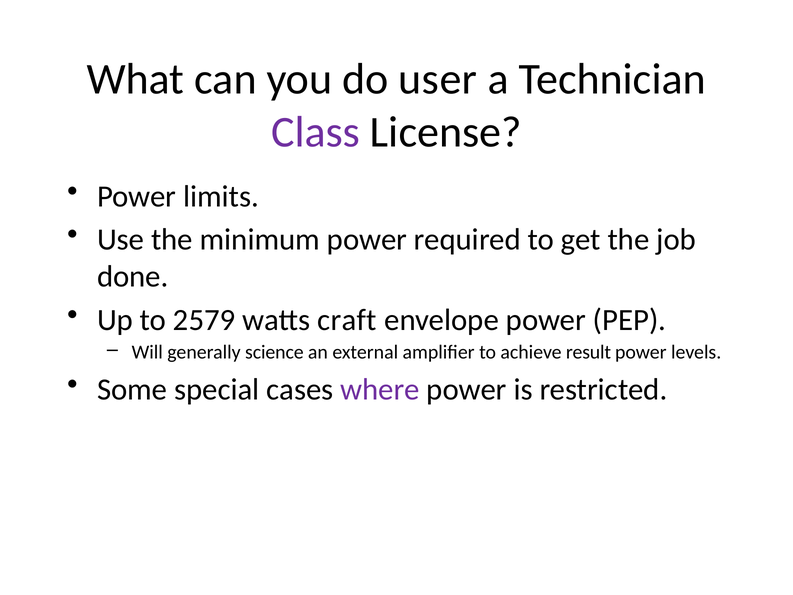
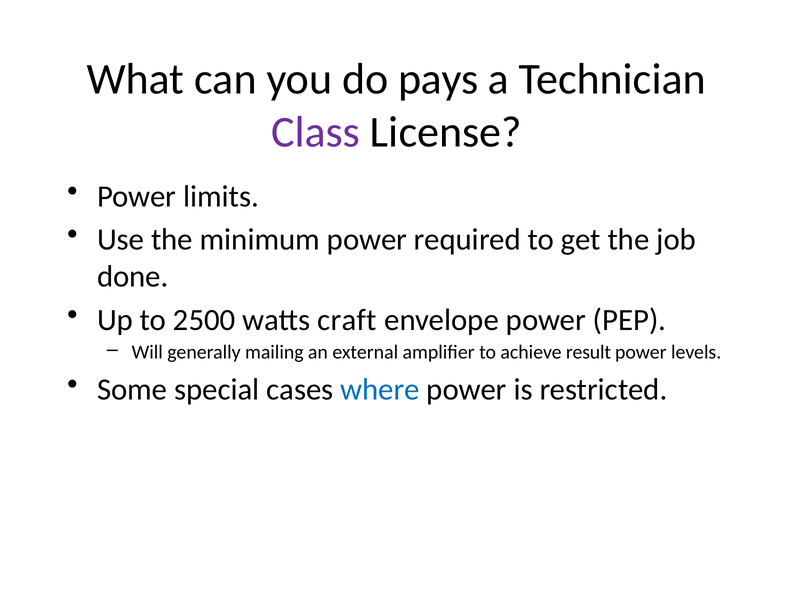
user: user -> pays
2579: 2579 -> 2500
science: science -> mailing
where colour: purple -> blue
